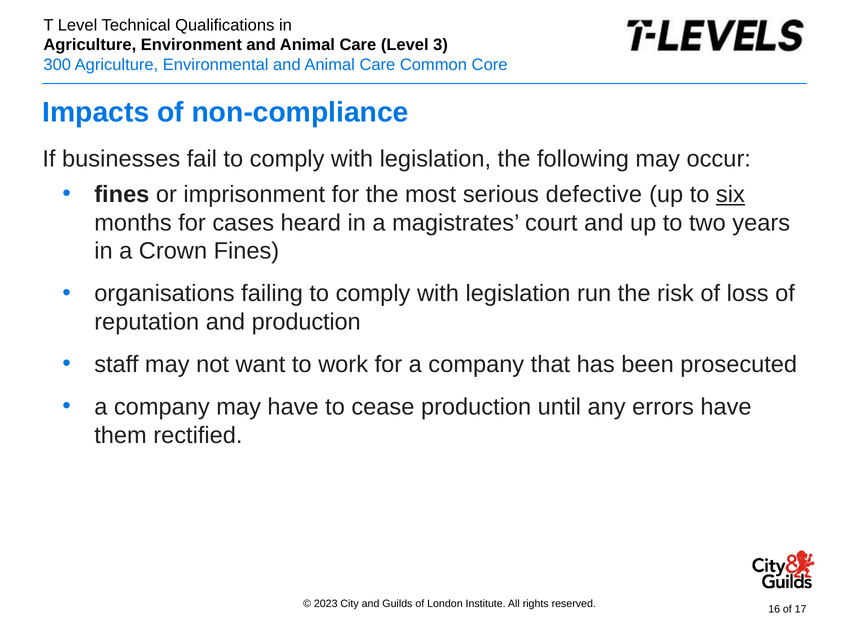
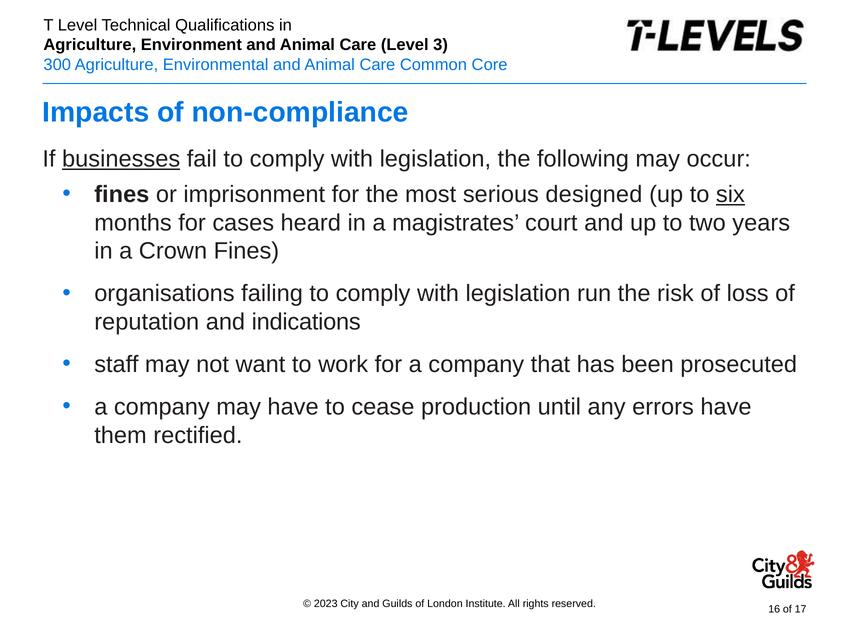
businesses underline: none -> present
defective: defective -> designed
and production: production -> indications
